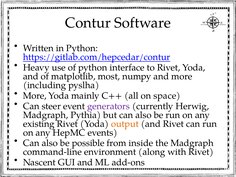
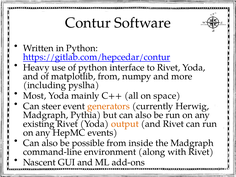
matplotlib most: most -> from
More at (35, 96): More -> Most
generators colour: purple -> orange
